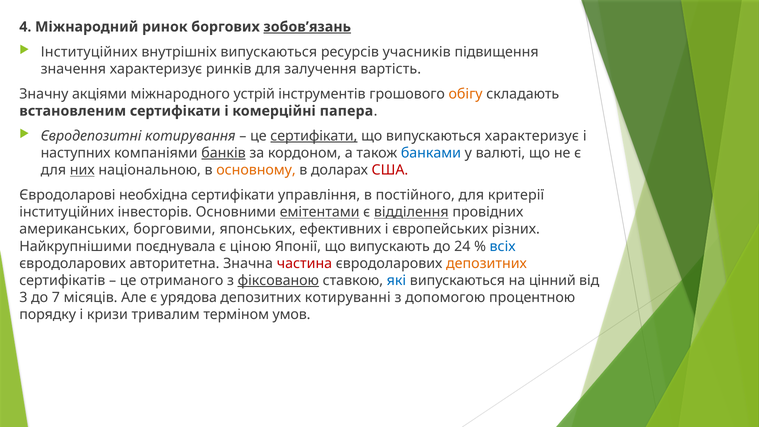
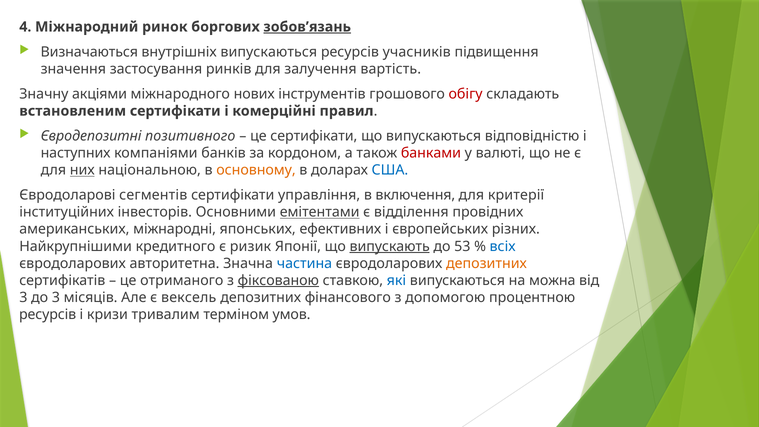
Інституційних at (89, 52): Інституційних -> Визначаються
значення характеризує: характеризує -> застосування
устрій: устрій -> нових
обігу colour: orange -> red
папера: папера -> правил
котирування: котирування -> позитивного
сертифікати at (314, 136) underline: present -> none
випускаються характеризує: характеризує -> відповідністю
банків underline: present -> none
банками colour: blue -> red
США colour: red -> blue
необхідна: необхідна -> сегментів
постійного: постійного -> включення
відділення underline: present -> none
борговими: борговими -> міжнародні
поєднувала: поєднувала -> кредитного
ціною: ціною -> ризик
випускають underline: none -> present
24: 24 -> 53
частина colour: red -> blue
цінний: цінний -> можна
до 7: 7 -> 3
урядова: урядова -> вексель
котируванні: котируванні -> фінансового
порядку at (48, 315): порядку -> ресурсів
